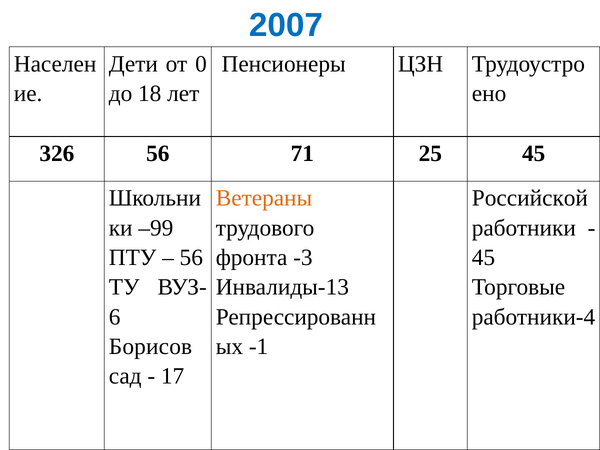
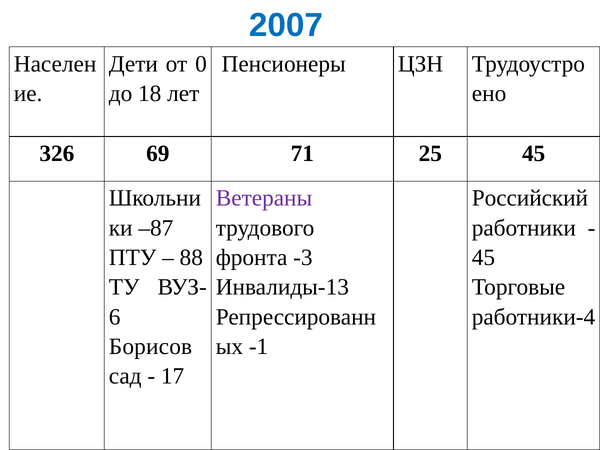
326 56: 56 -> 69
Ветераны colour: orange -> purple
Российской: Российской -> Российский
–99: –99 -> –87
56 at (191, 258): 56 -> 88
